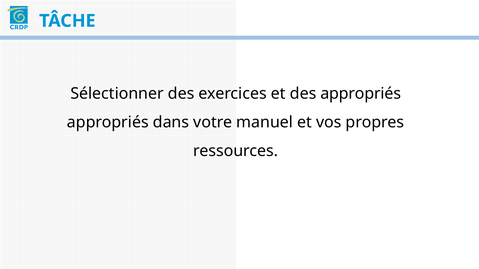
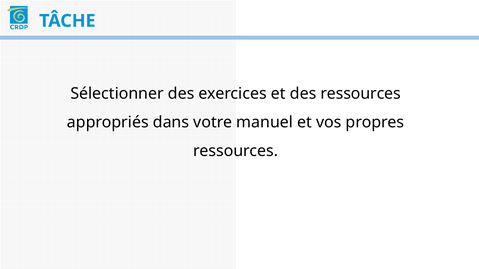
des appropriés: appropriés -> ressources
